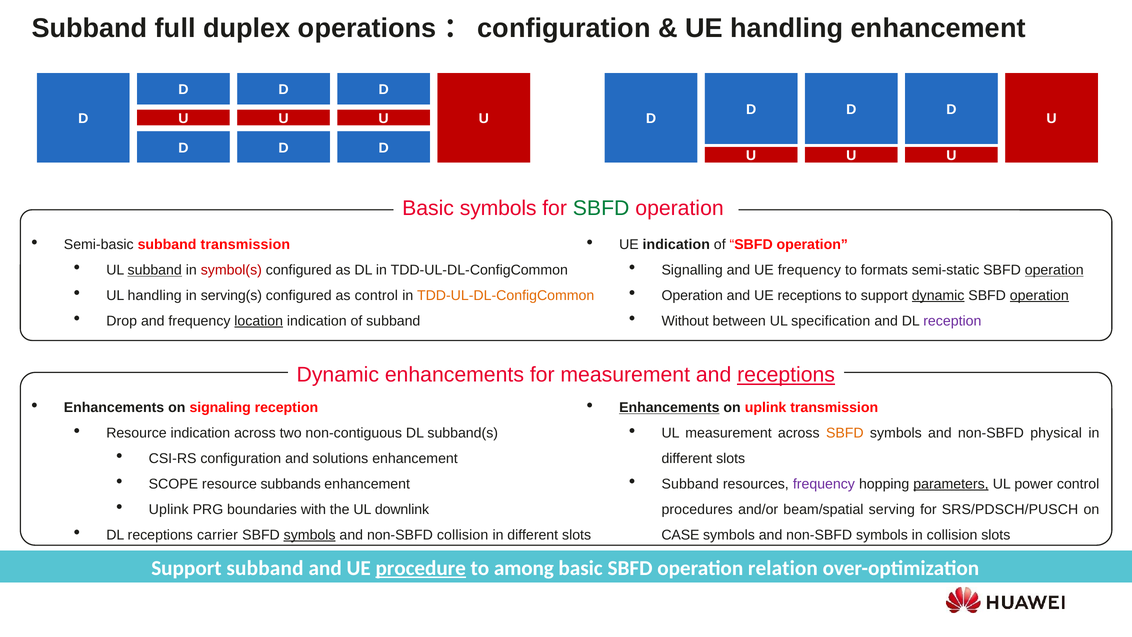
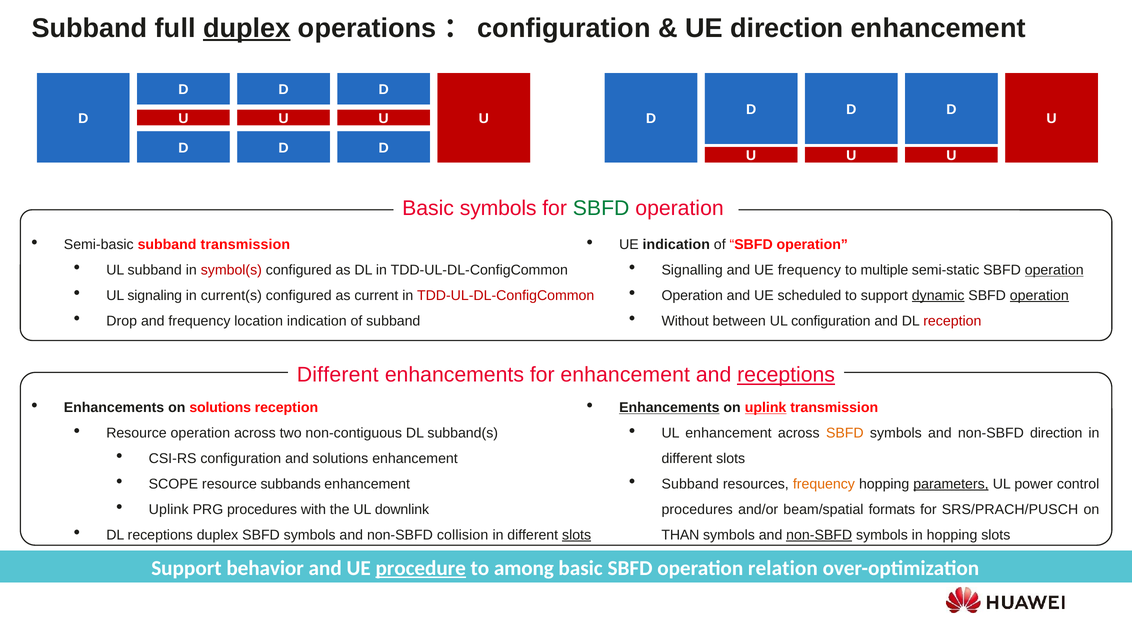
duplex at (247, 28) underline: none -> present
UE handling: handling -> direction
subband at (155, 270) underline: present -> none
formats: formats -> multiple
UL handling: handling -> signaling
serving(s: serving(s -> current(s
as control: control -> current
TDD-UL-DL-ConfigCommon at (506, 295) colour: orange -> red
UE receptions: receptions -> scheduled
location underline: present -> none
UL specification: specification -> configuration
reception at (952, 321) colour: purple -> red
Dynamic at (338, 375): Dynamic -> Different
for measurement: measurement -> enhancement
on signaling: signaling -> solutions
uplink at (766, 407) underline: none -> present
Resource indication: indication -> operation
UL measurement: measurement -> enhancement
non-SBFD physical: physical -> direction
frequency at (824, 484) colour: purple -> orange
PRG boundaries: boundaries -> procedures
serving: serving -> formats
SRS/PDSCH/PUSCH: SRS/PDSCH/PUSCH -> SRS/PRACH/PUSCH
receptions carrier: carrier -> duplex
symbols at (310, 535) underline: present -> none
slots at (577, 535) underline: none -> present
CASE: CASE -> THAN
non-SBFD at (819, 535) underline: none -> present
in collision: collision -> hopping
Support subband: subband -> behavior
